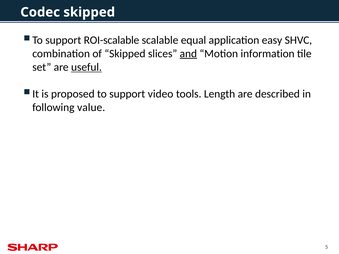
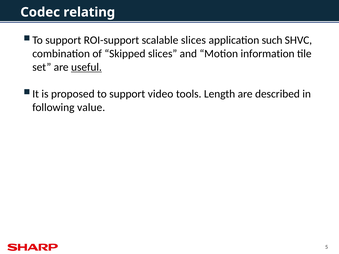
Codec skipped: skipped -> relating
ROI-scalable: ROI-scalable -> ROI-support
scalable equal: equal -> slices
easy: easy -> such
and underline: present -> none
